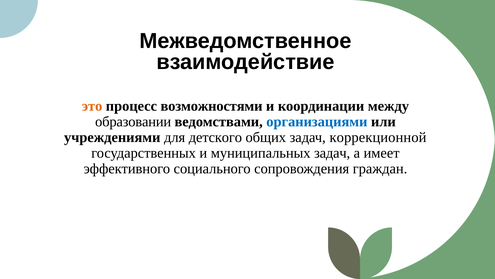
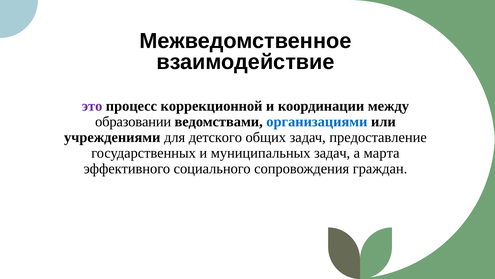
это colour: orange -> purple
возможностями: возможностями -> коррекционной
коррекционной: коррекционной -> предоставление
имеет: имеет -> марта
